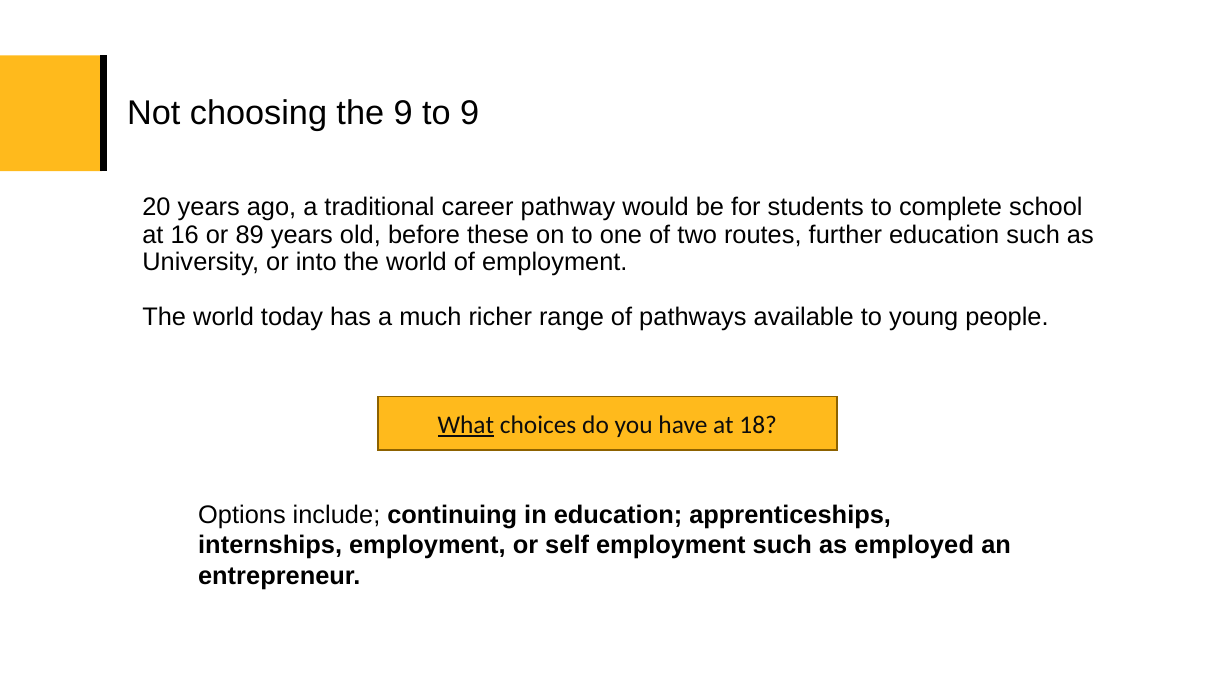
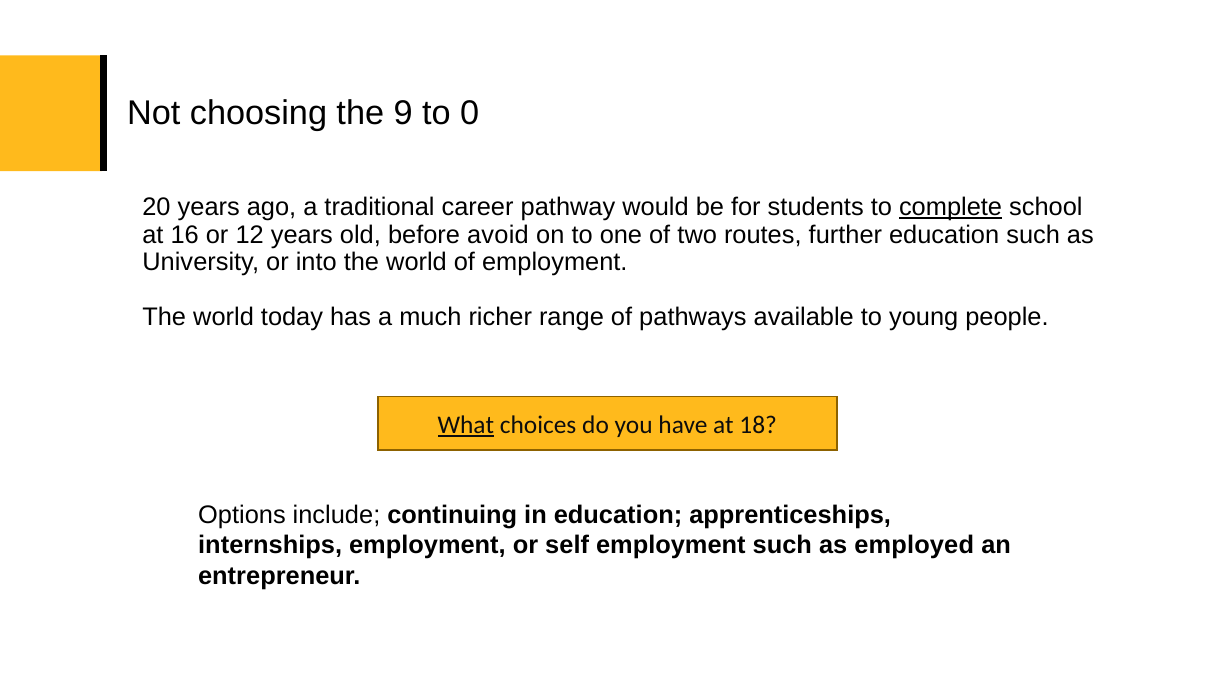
to 9: 9 -> 0
complete underline: none -> present
89: 89 -> 12
these: these -> avoid
